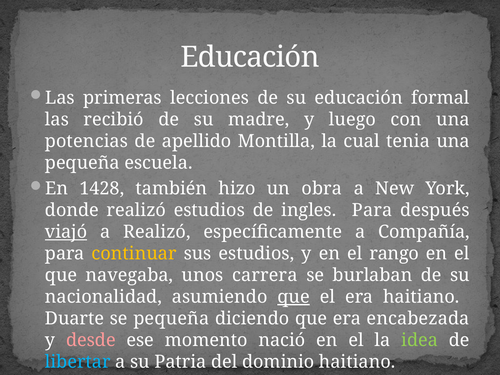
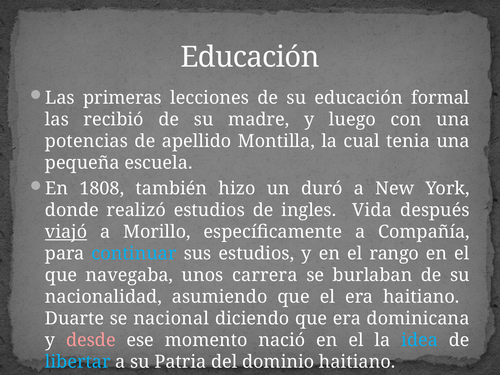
1428: 1428 -> 1808
obra: obra -> duró
ingles Para: Para -> Vida
a Realizó: Realizó -> Morillo
continuar colour: yellow -> light blue
que at (294, 297) underline: present -> none
se pequeña: pequeña -> nacional
encabezada: encabezada -> dominicana
idea colour: light green -> light blue
